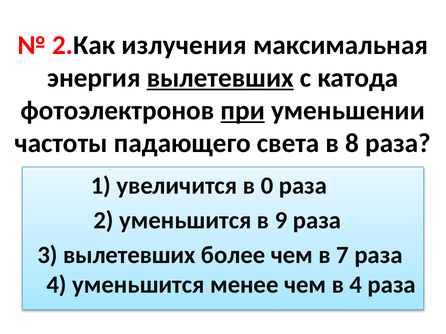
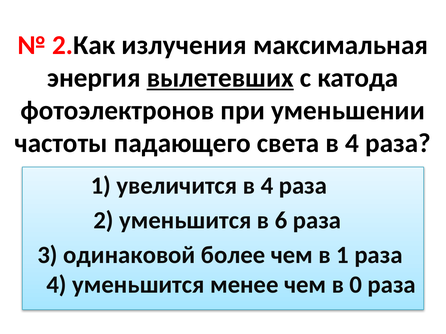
при underline: present -> none
света в 8: 8 -> 4
увеличится в 0: 0 -> 4
9: 9 -> 6
3 вылетевших: вылетевших -> одинаковой
в 7: 7 -> 1
в 4: 4 -> 0
